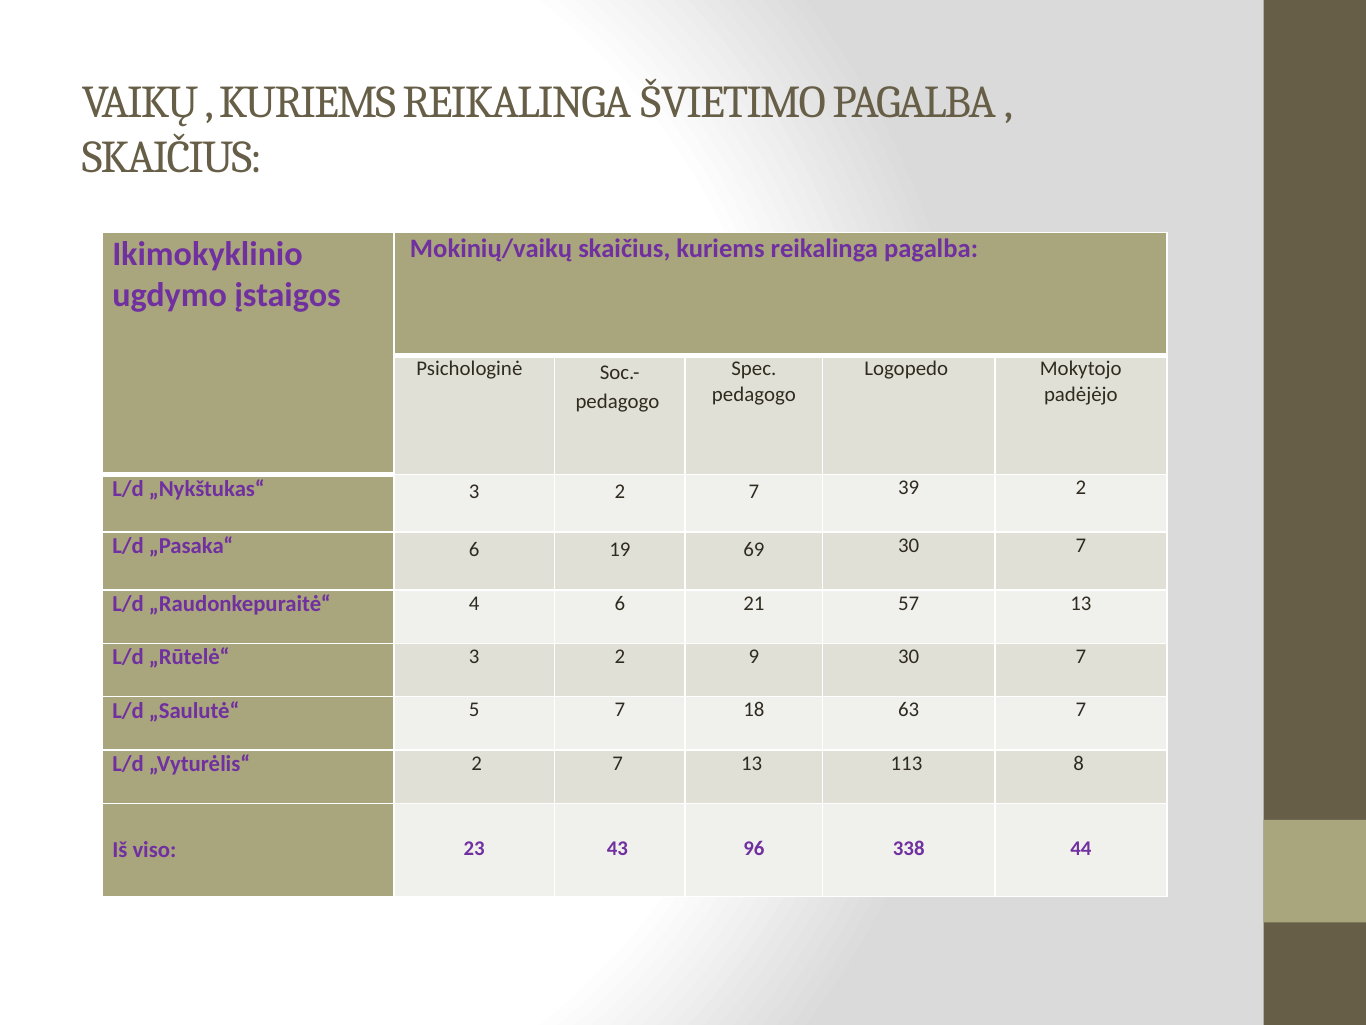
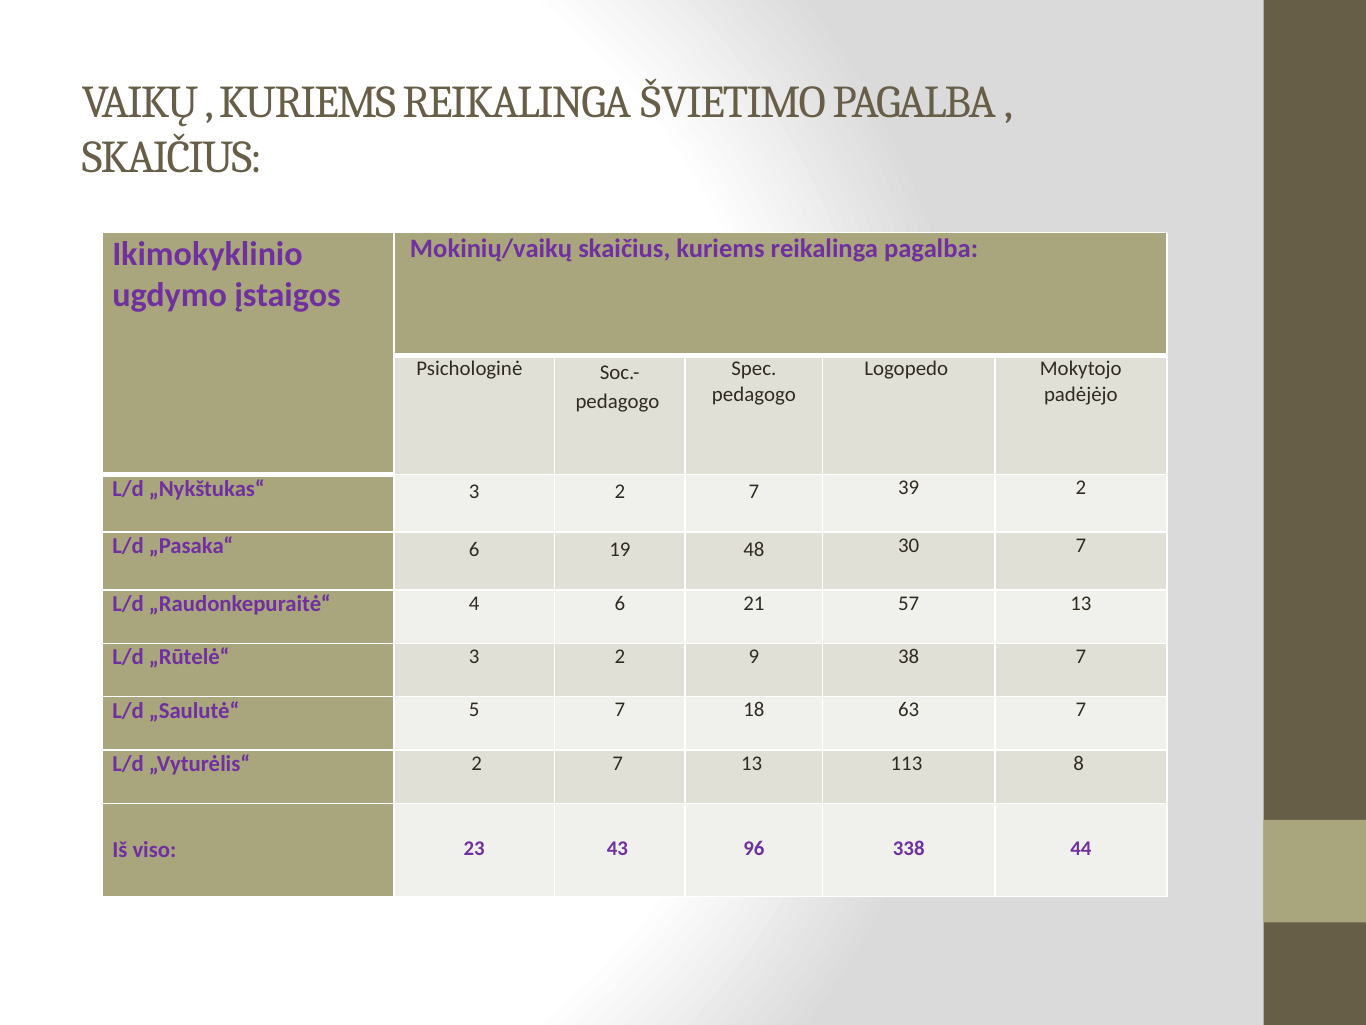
69: 69 -> 48
9 30: 30 -> 38
